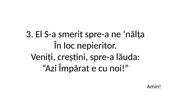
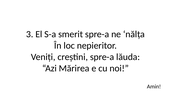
Împărat: Împărat -> Mărirea
